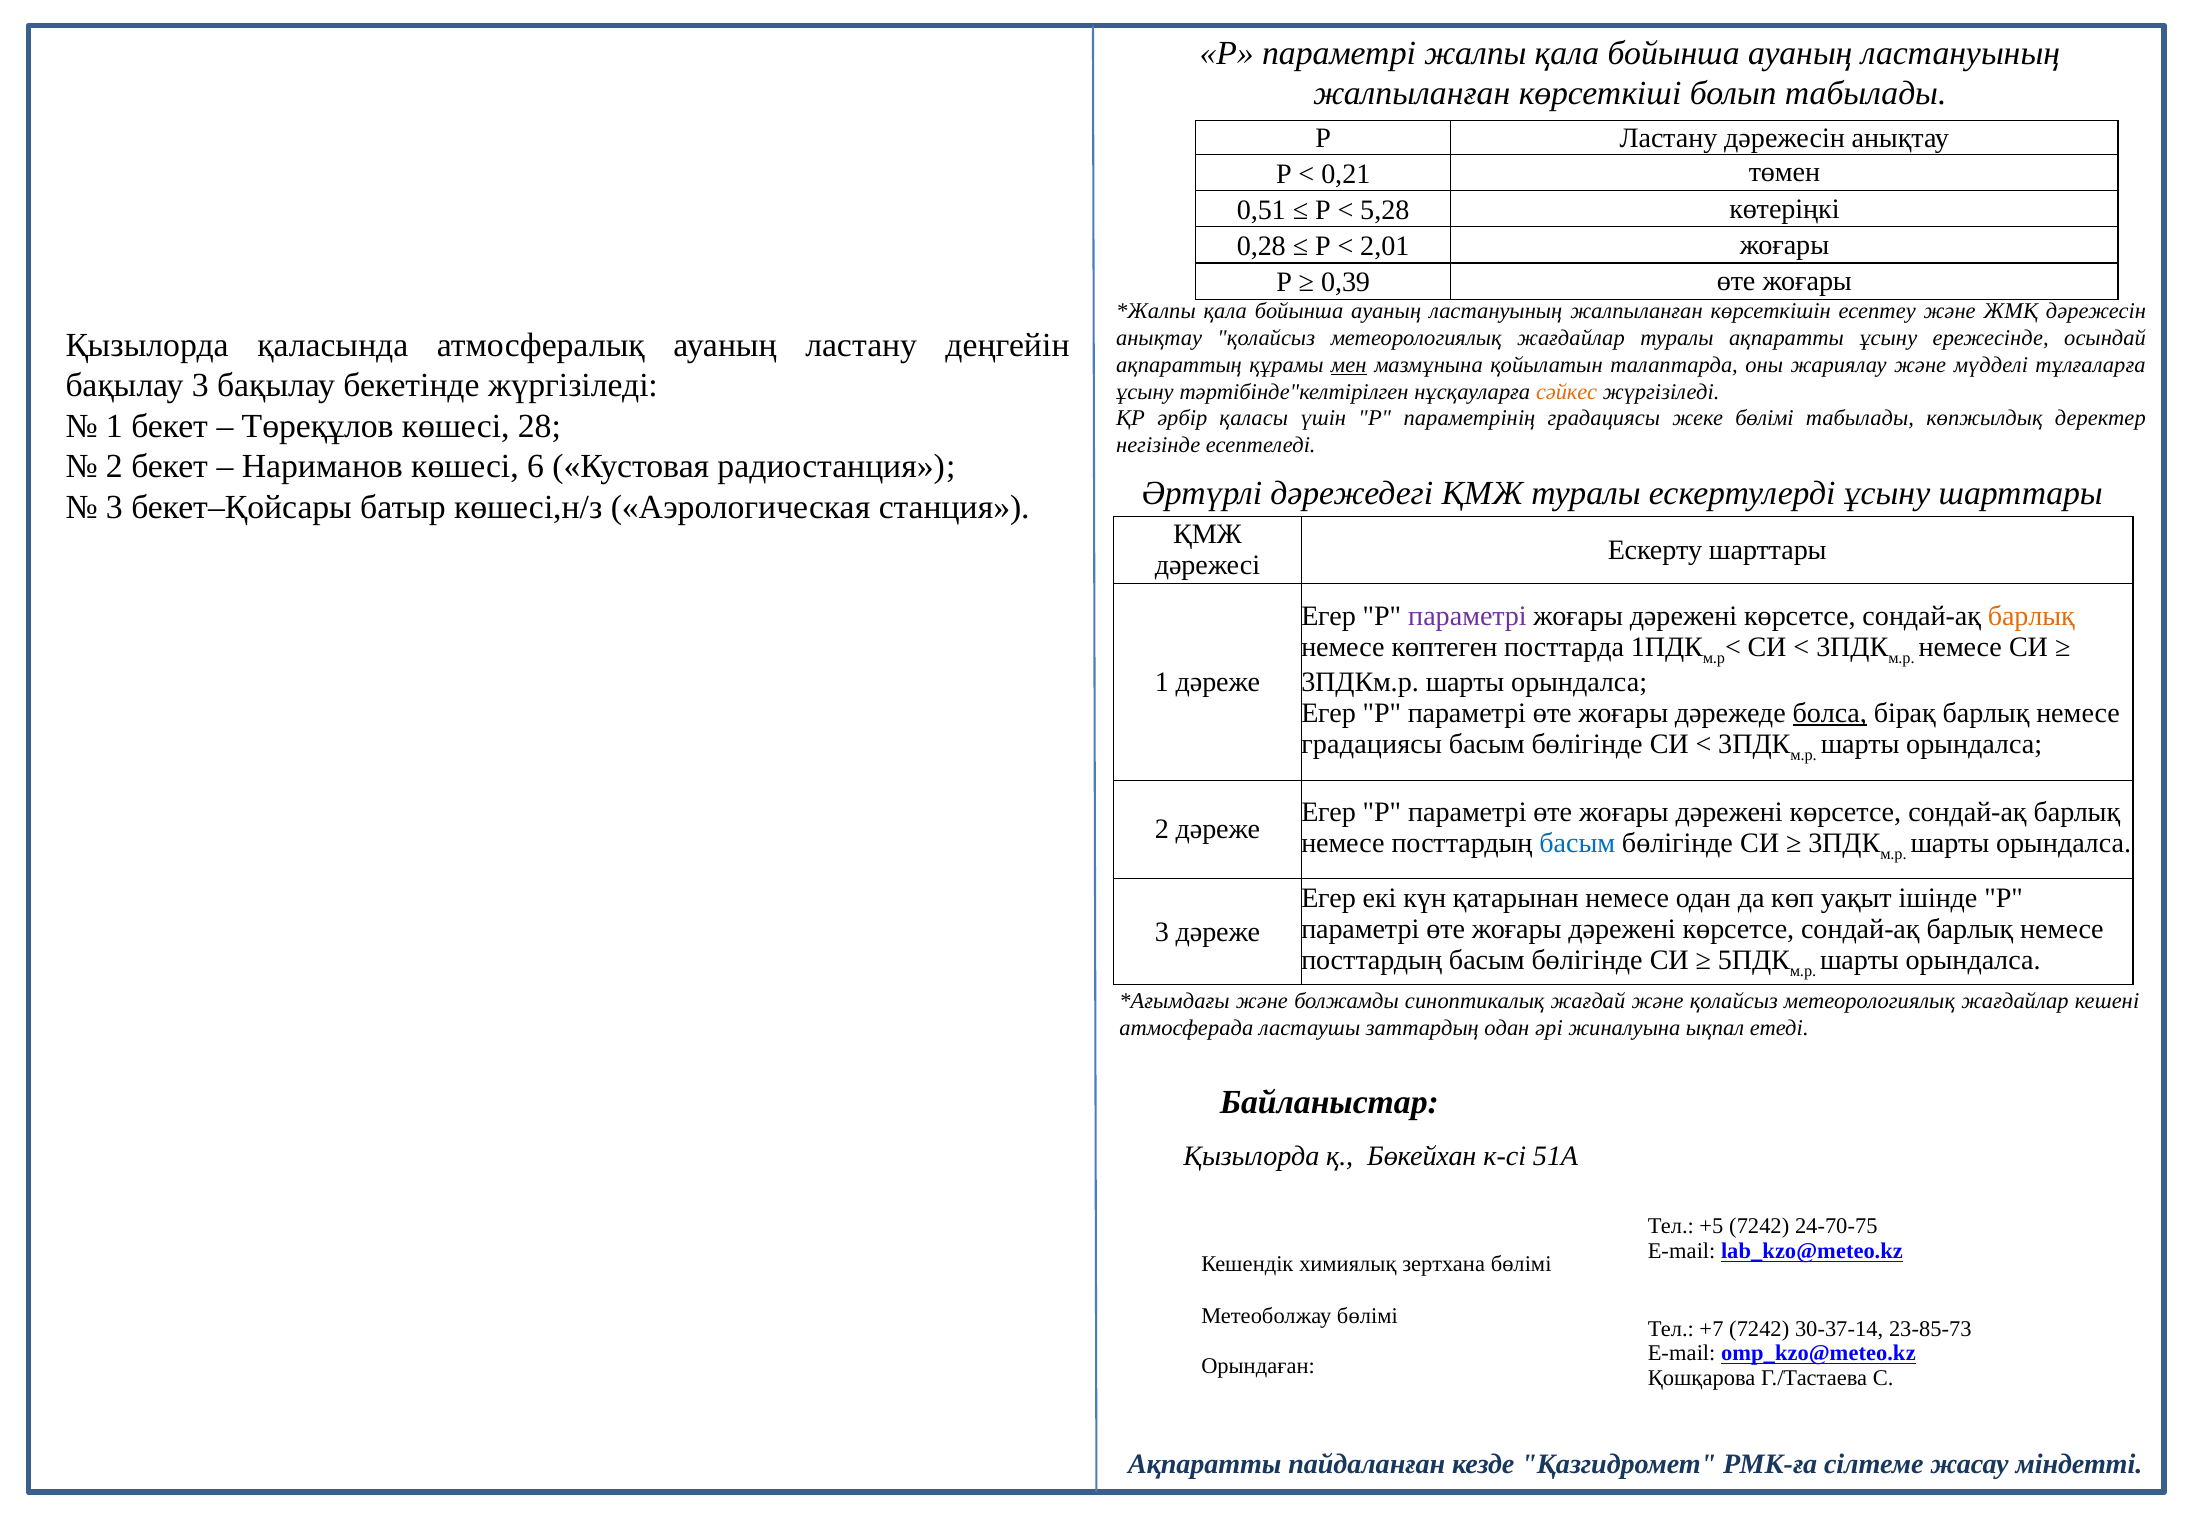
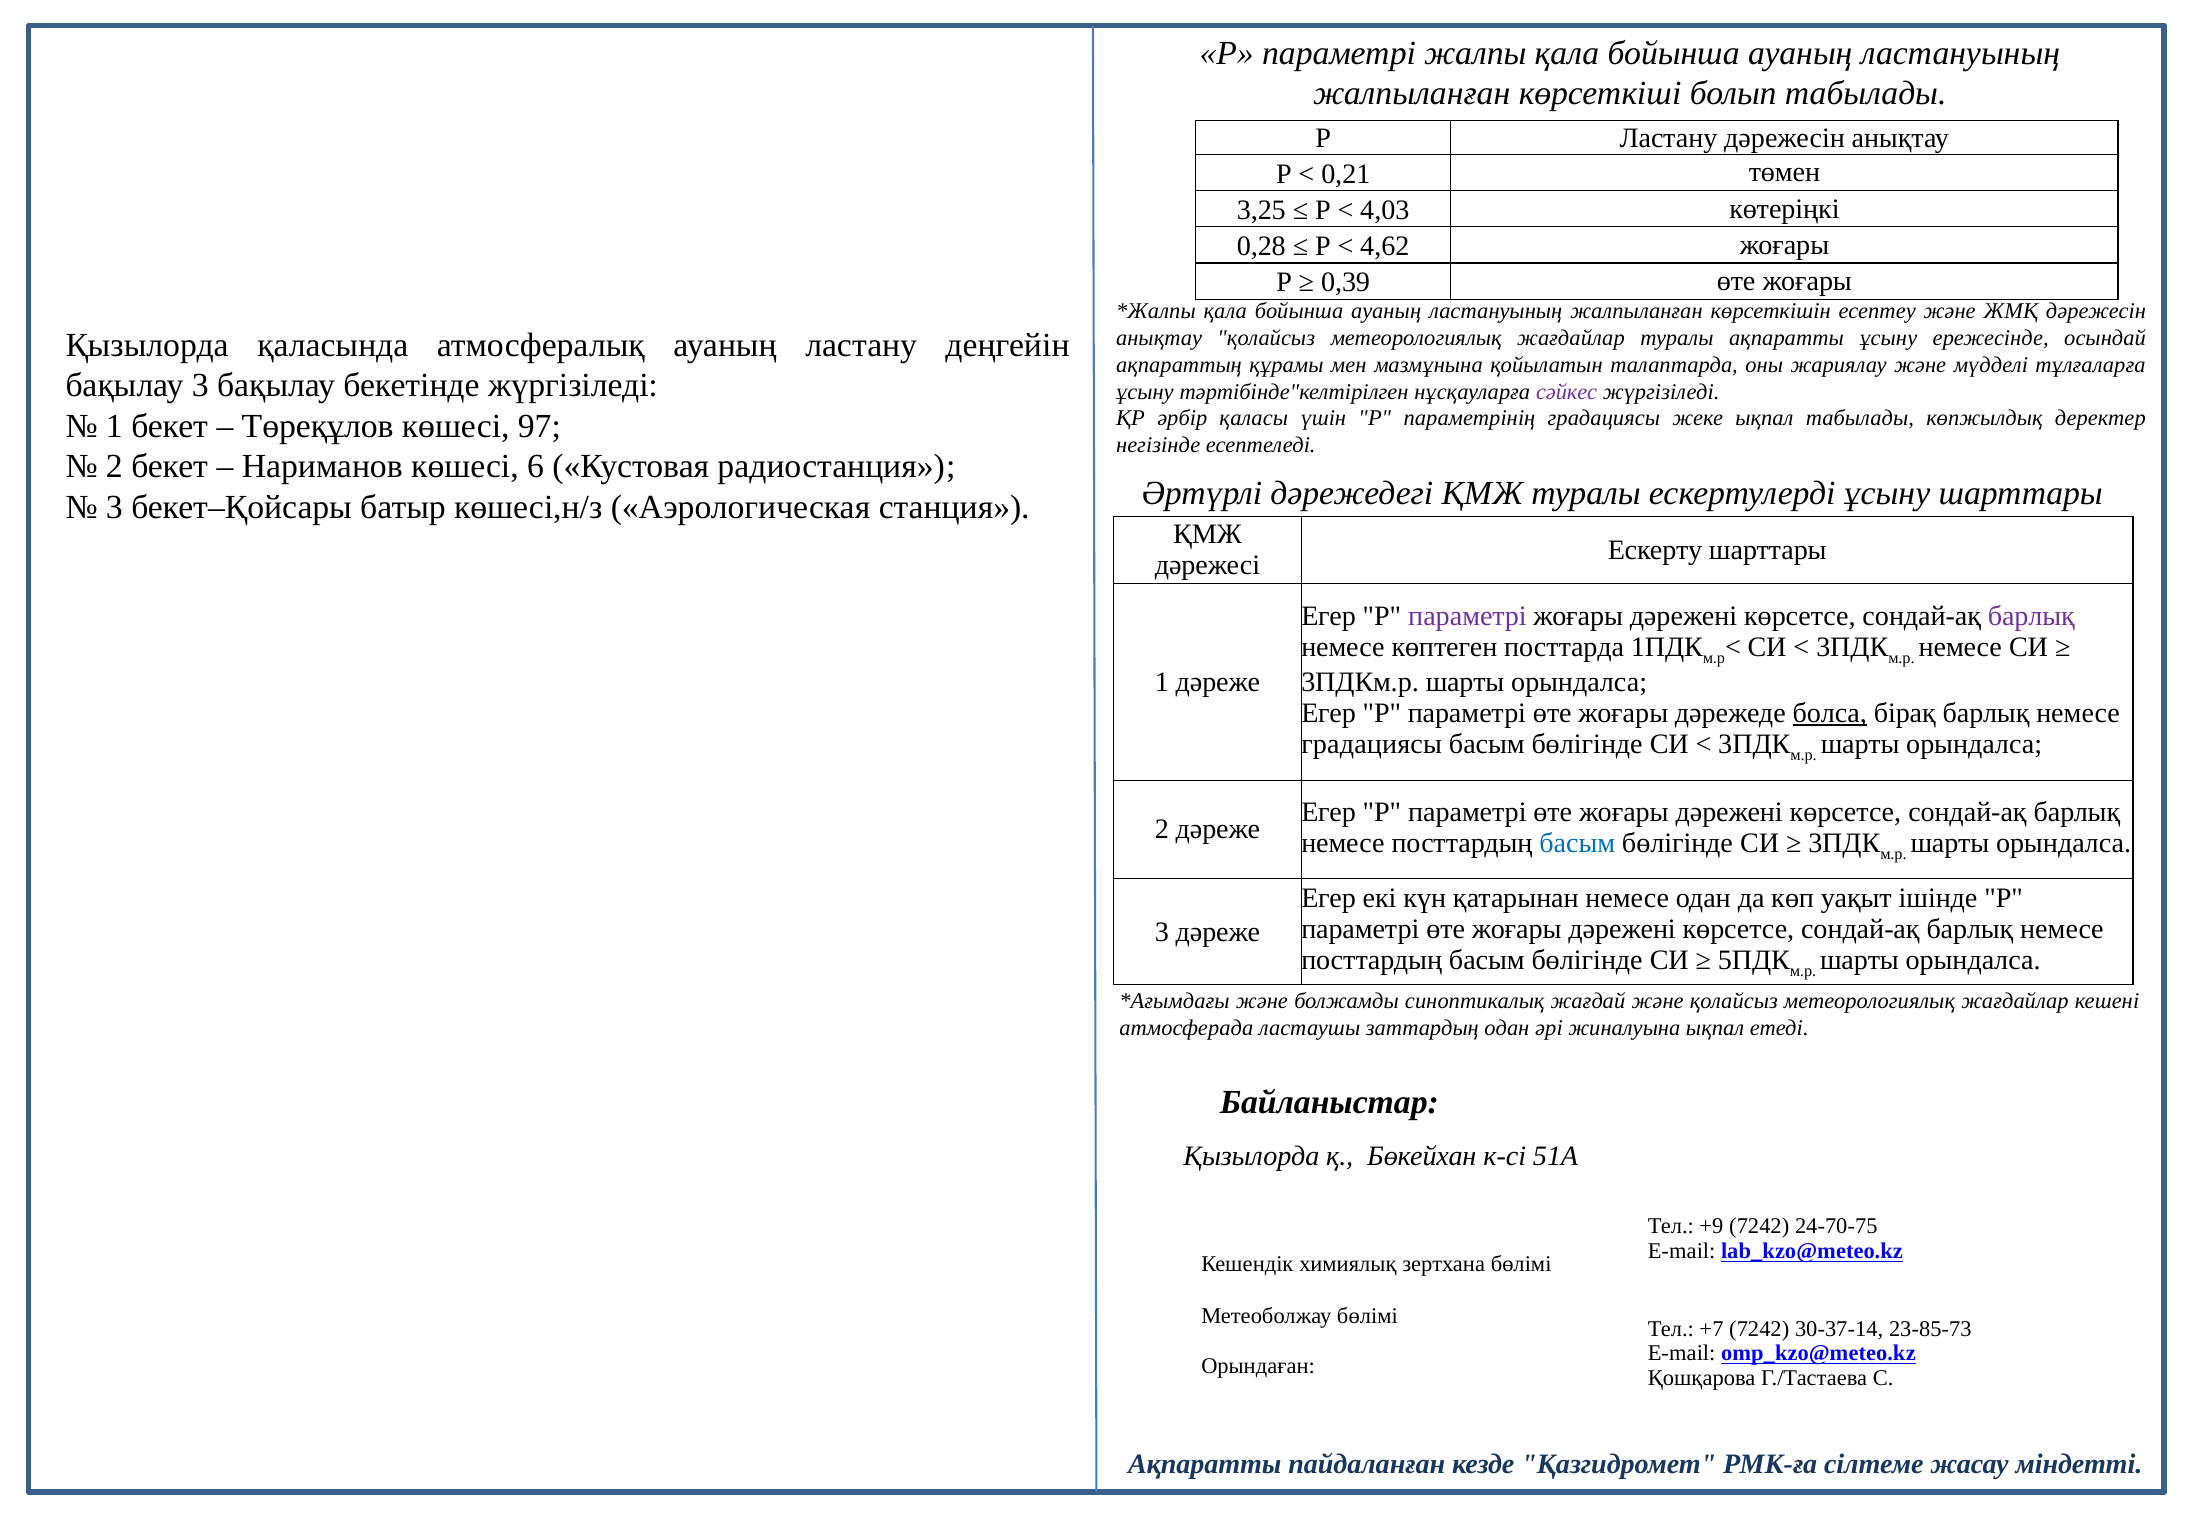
0,51: 0,51 -> 3,25
5,28: 5,28 -> 4,03
2,01: 2,01 -> 4,62
мен underline: present -> none
сәйкес colour: orange -> purple
жеке бөлімі: бөлімі -> ықпал
28: 28 -> 97
барлық at (2031, 616) colour: orange -> purple
+5: +5 -> +9
